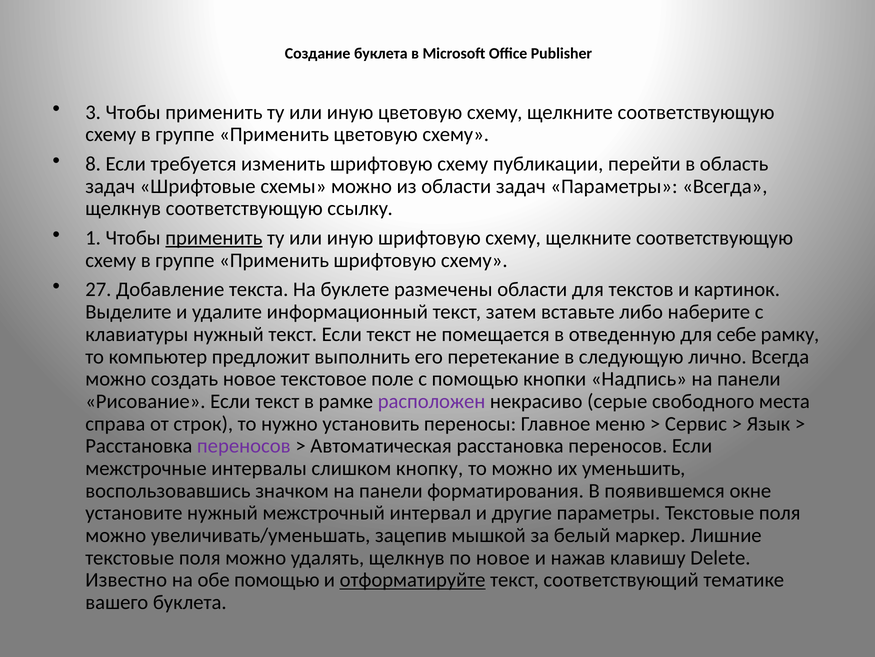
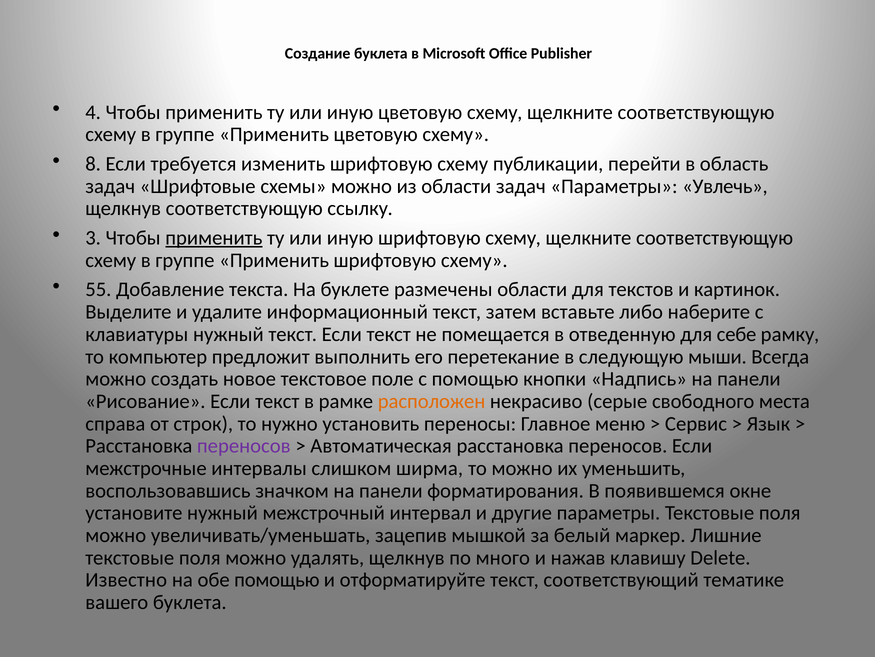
3: 3 -> 4
Параметры Всегда: Всегда -> Увлечь
1: 1 -> 3
27: 27 -> 55
лично: лично -> мыши
расположен colour: purple -> orange
кнопку: кнопку -> ширма
по новое: новое -> много
отформатируйте underline: present -> none
